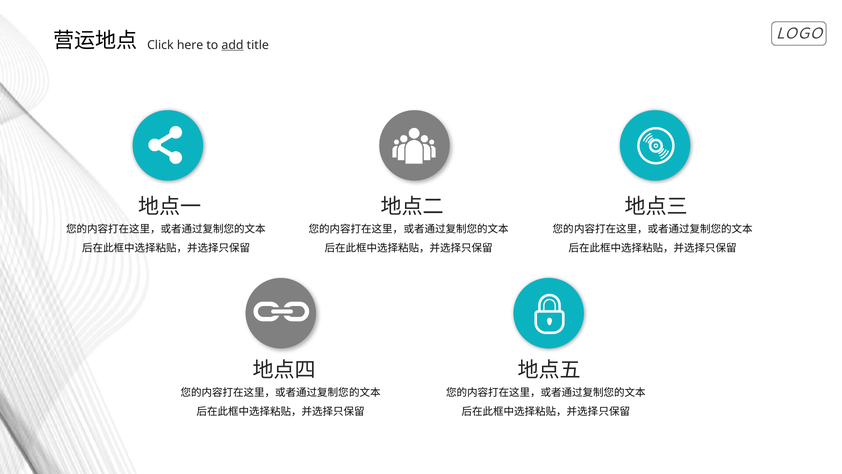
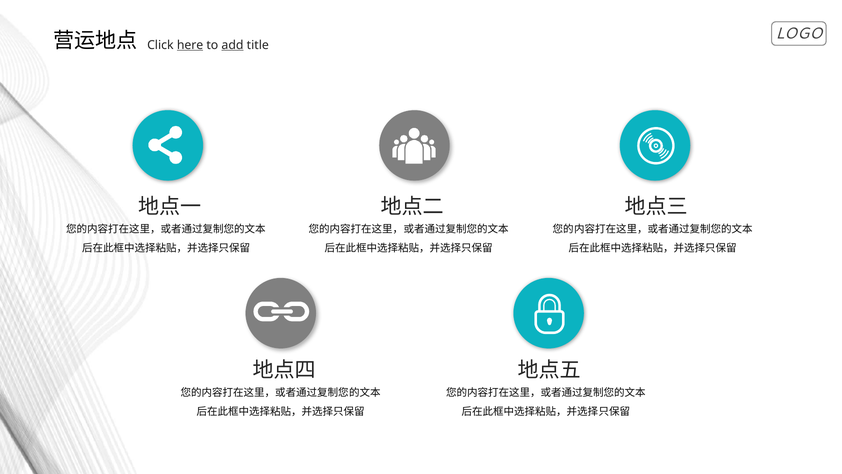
here underline: none -> present
